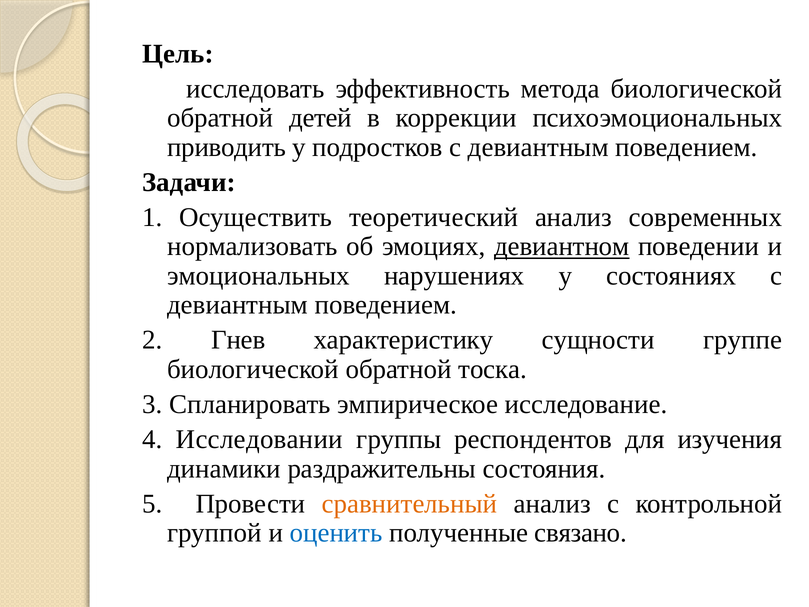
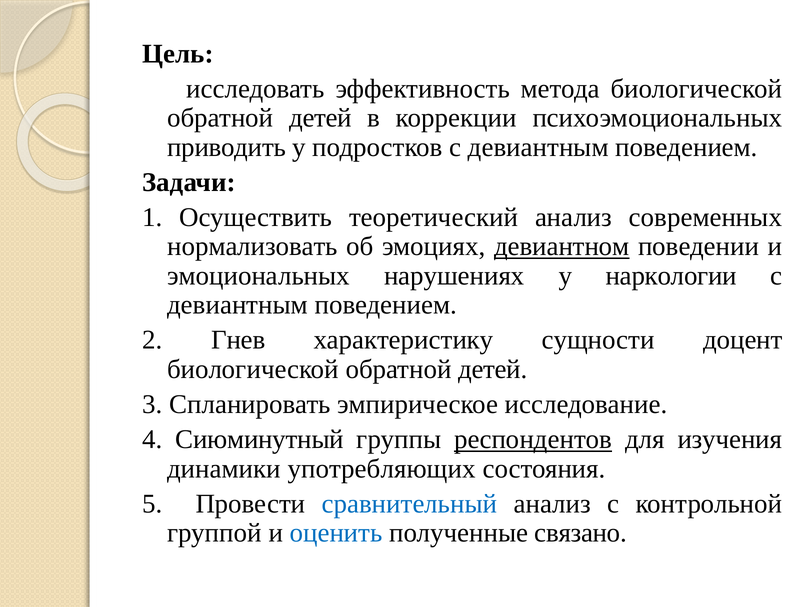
состояниях: состояниях -> наркологии
группе: группе -> доцент
тоска at (493, 369): тоска -> детей
Исследовании: Исследовании -> Сиюминутный
респондентов underline: none -> present
раздражительны: раздражительны -> употребляющих
сравнительный colour: orange -> blue
